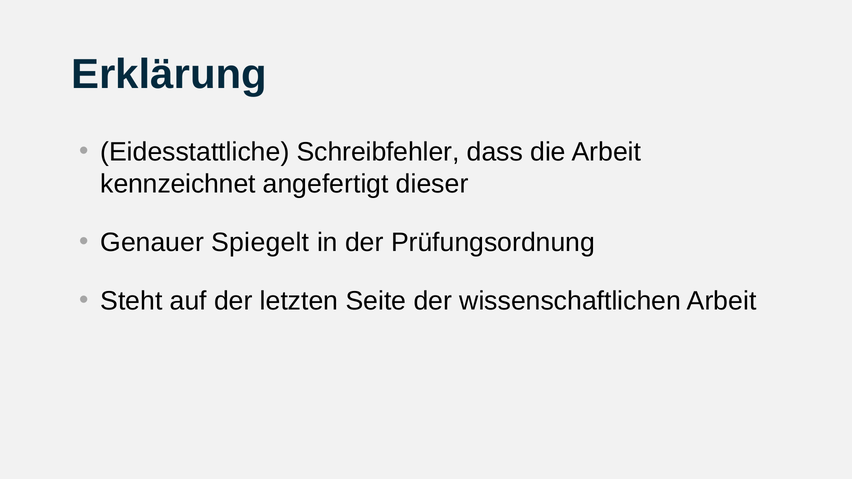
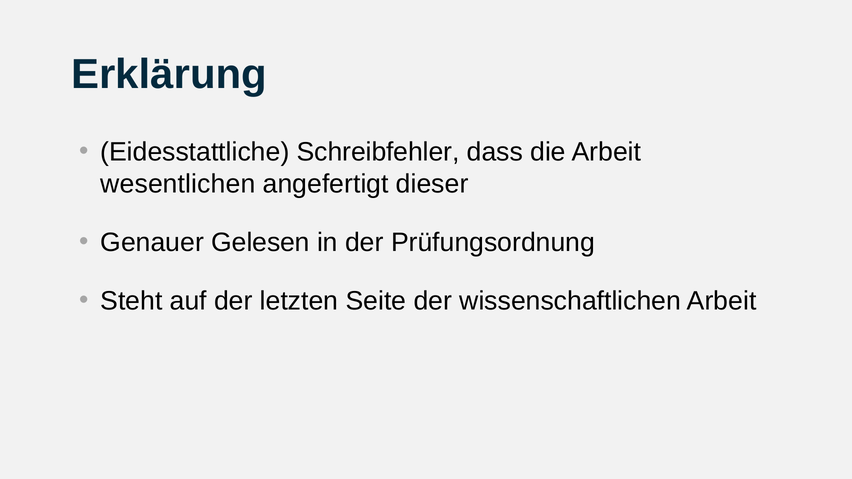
kennzeichnet: kennzeichnet -> wesentlichen
Spiegelt: Spiegelt -> Gelesen
